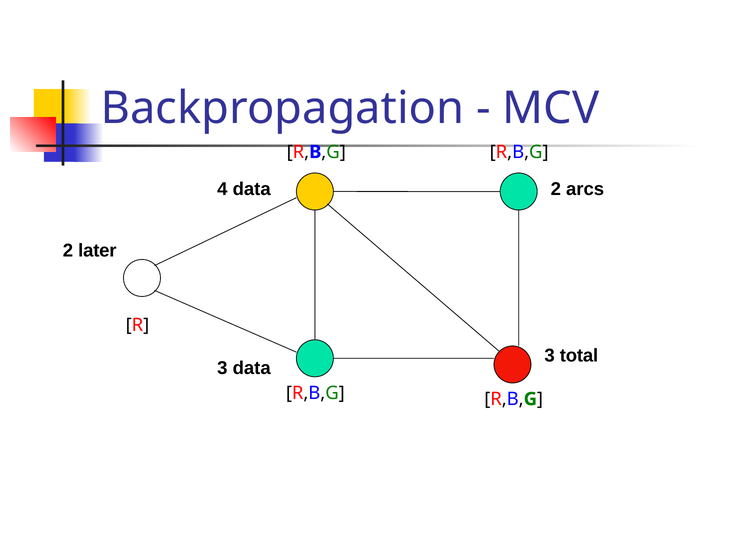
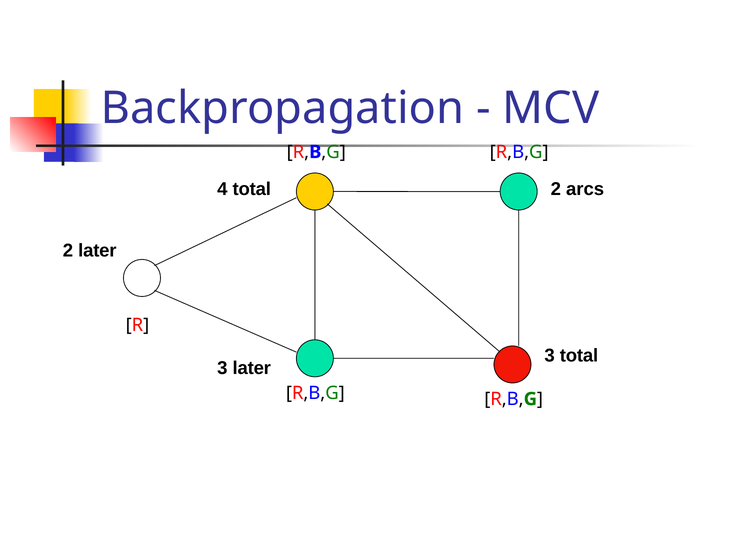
4 data: data -> total
3 data: data -> later
